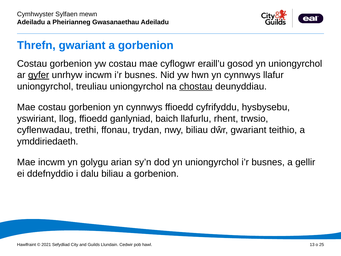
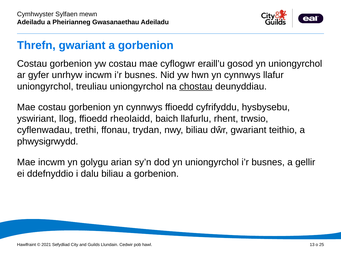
gyfer underline: present -> none
ganlyniad: ganlyniad -> rheolaidd
ymddiriedaeth: ymddiriedaeth -> phwysigrwydd
